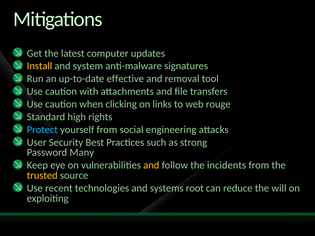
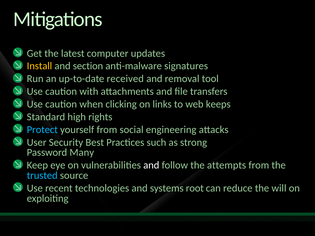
system: system -> section
effective: effective -> received
rouge: rouge -> keeps
and at (151, 165) colour: yellow -> white
incidents: incidents -> attempts
trusted colour: yellow -> light blue
